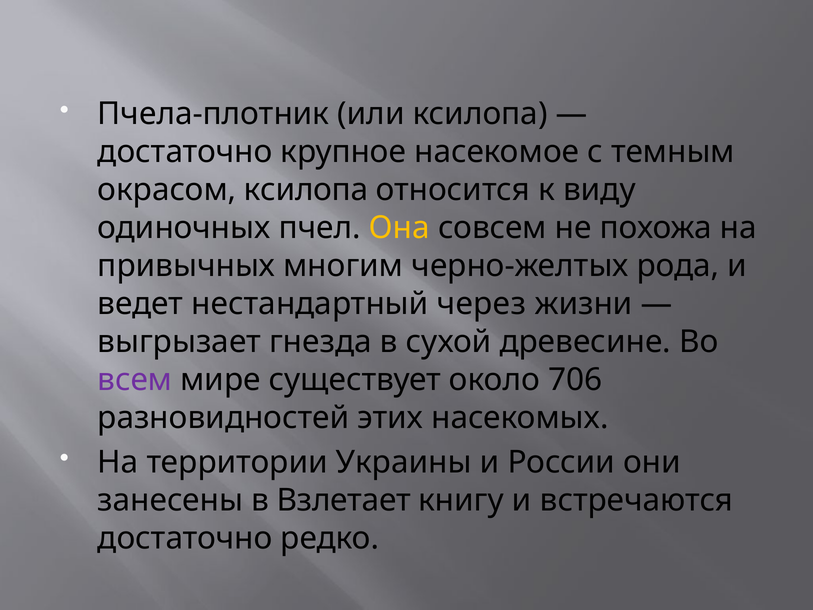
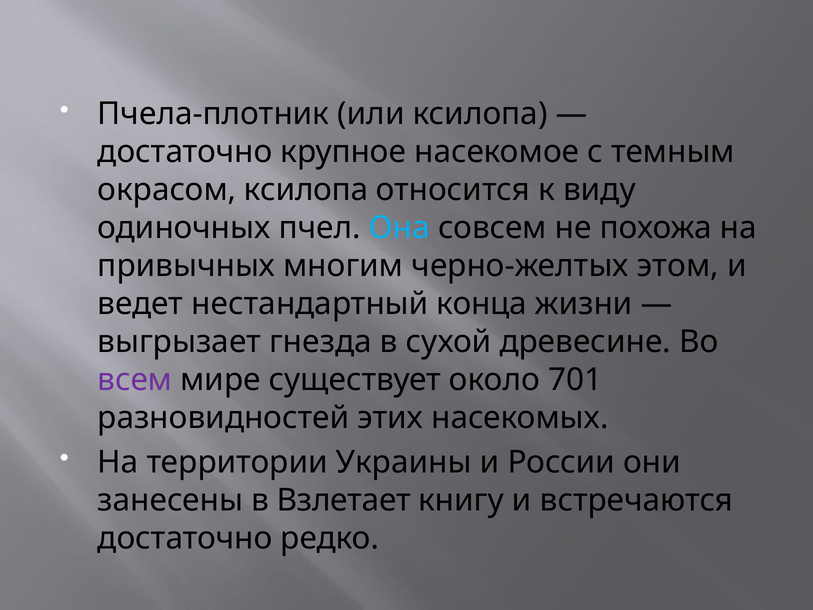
Она colour: yellow -> light blue
рода: рода -> этом
через: через -> конца
706: 706 -> 701
